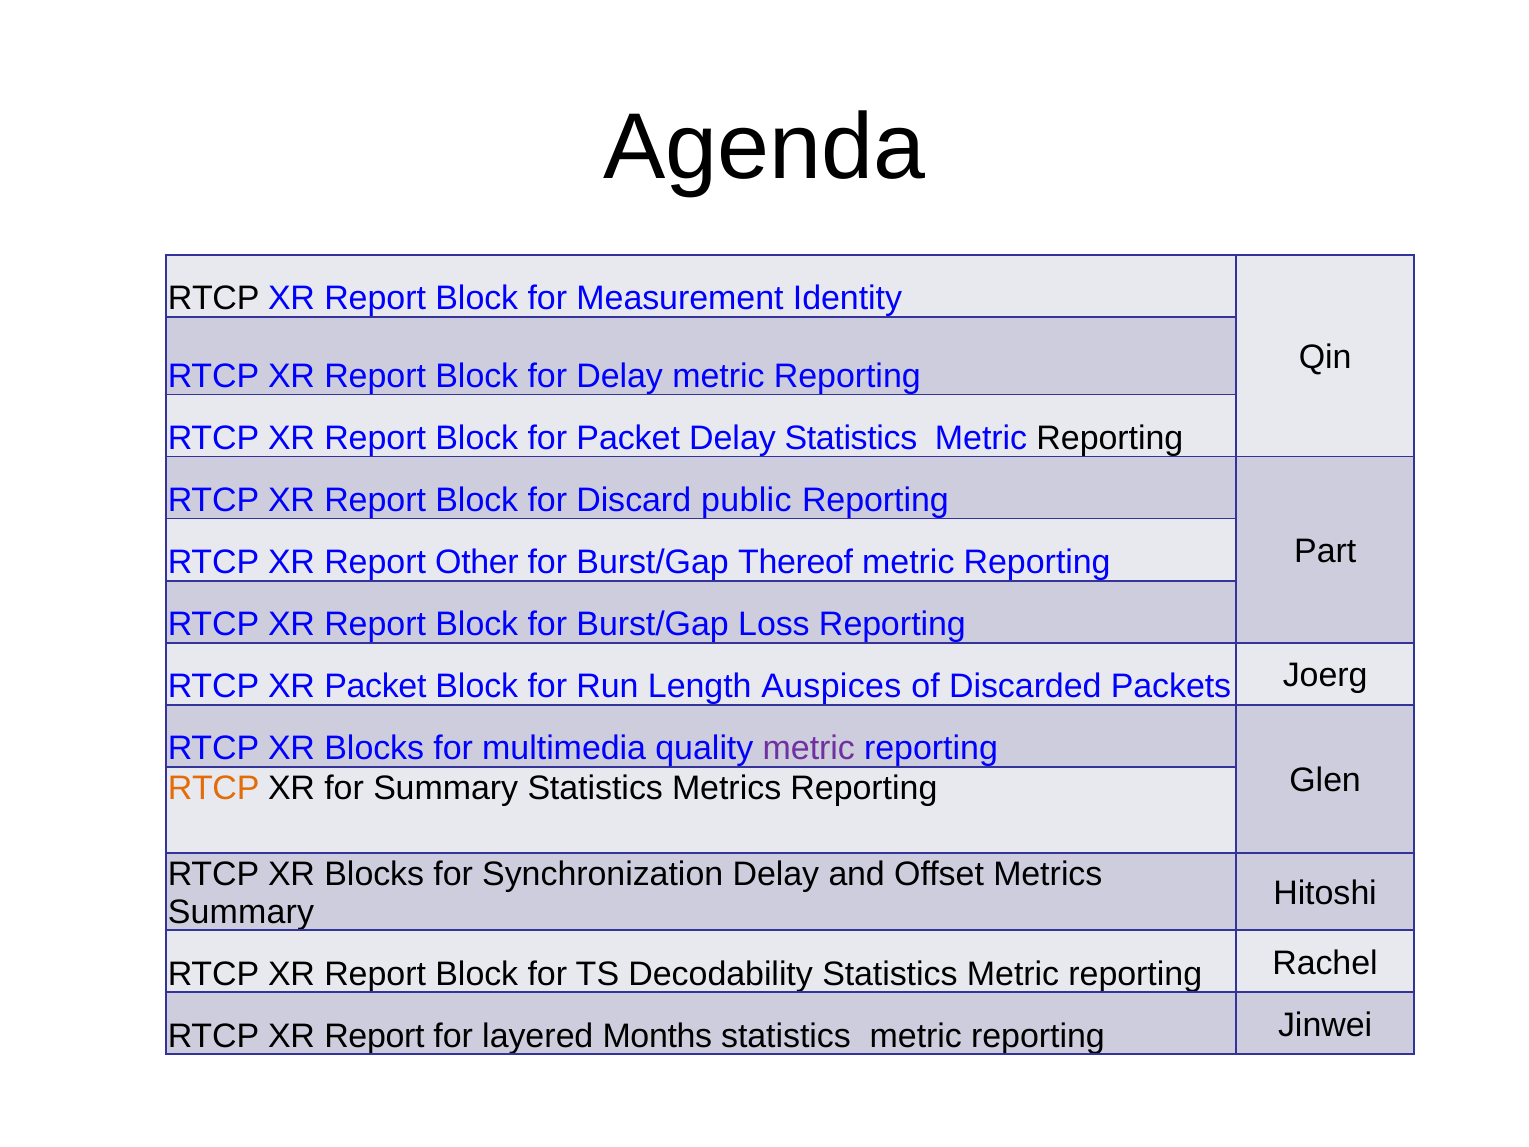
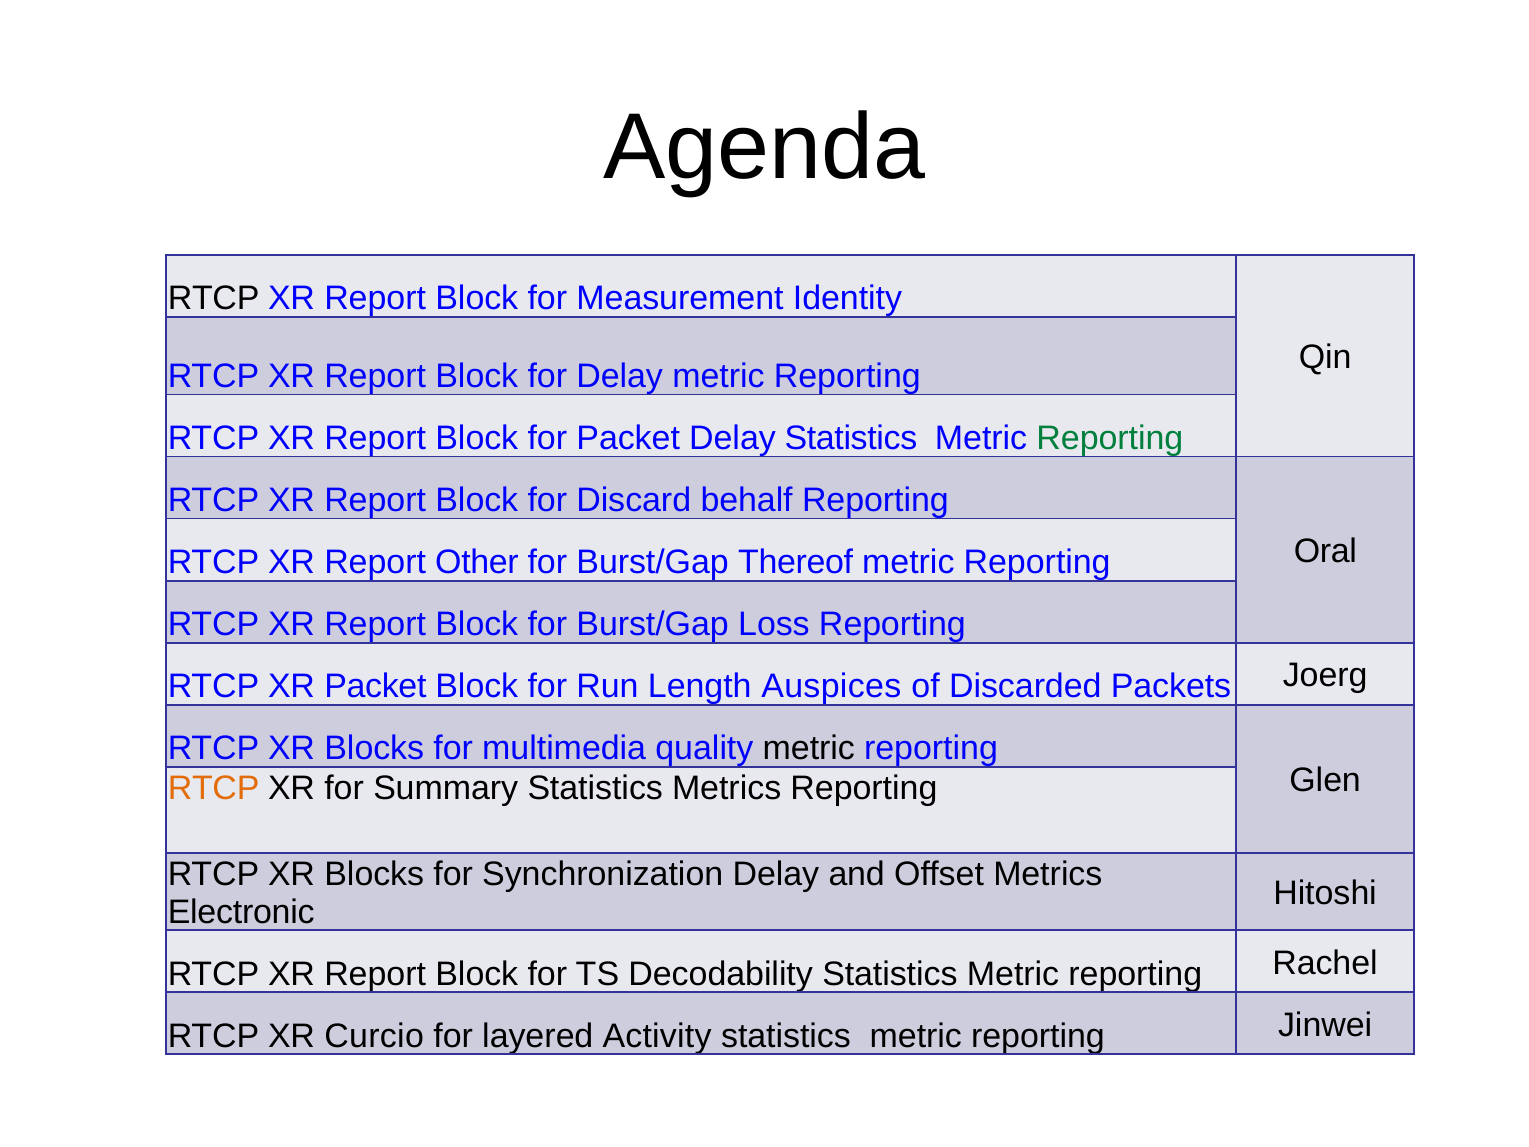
Reporting at (1110, 438) colour: black -> green
public: public -> behalf
Part: Part -> Oral
metric at (809, 748) colour: purple -> black
Summary at (241, 912): Summary -> Electronic
Report at (374, 1036): Report -> Curcio
Months: Months -> Activity
